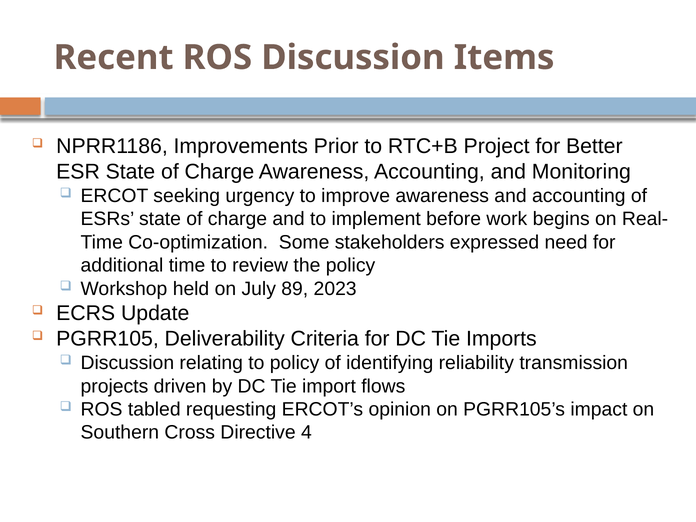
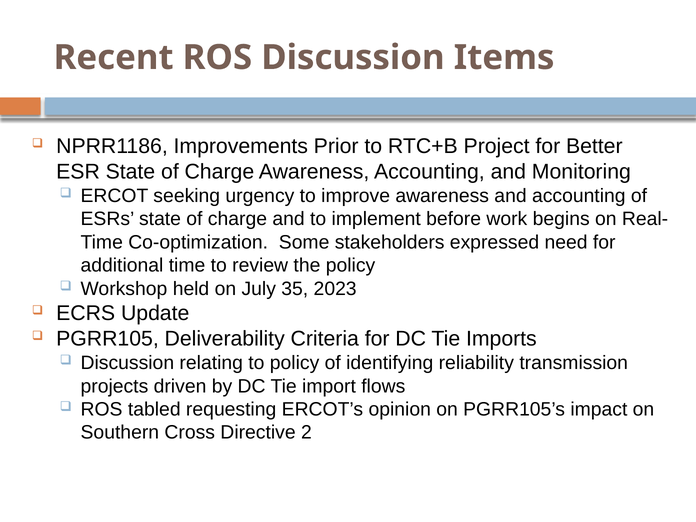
89: 89 -> 35
4: 4 -> 2
